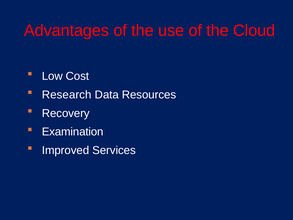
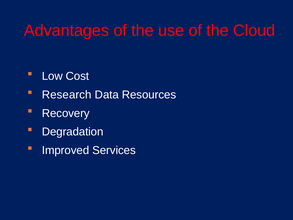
Examination: Examination -> Degradation
